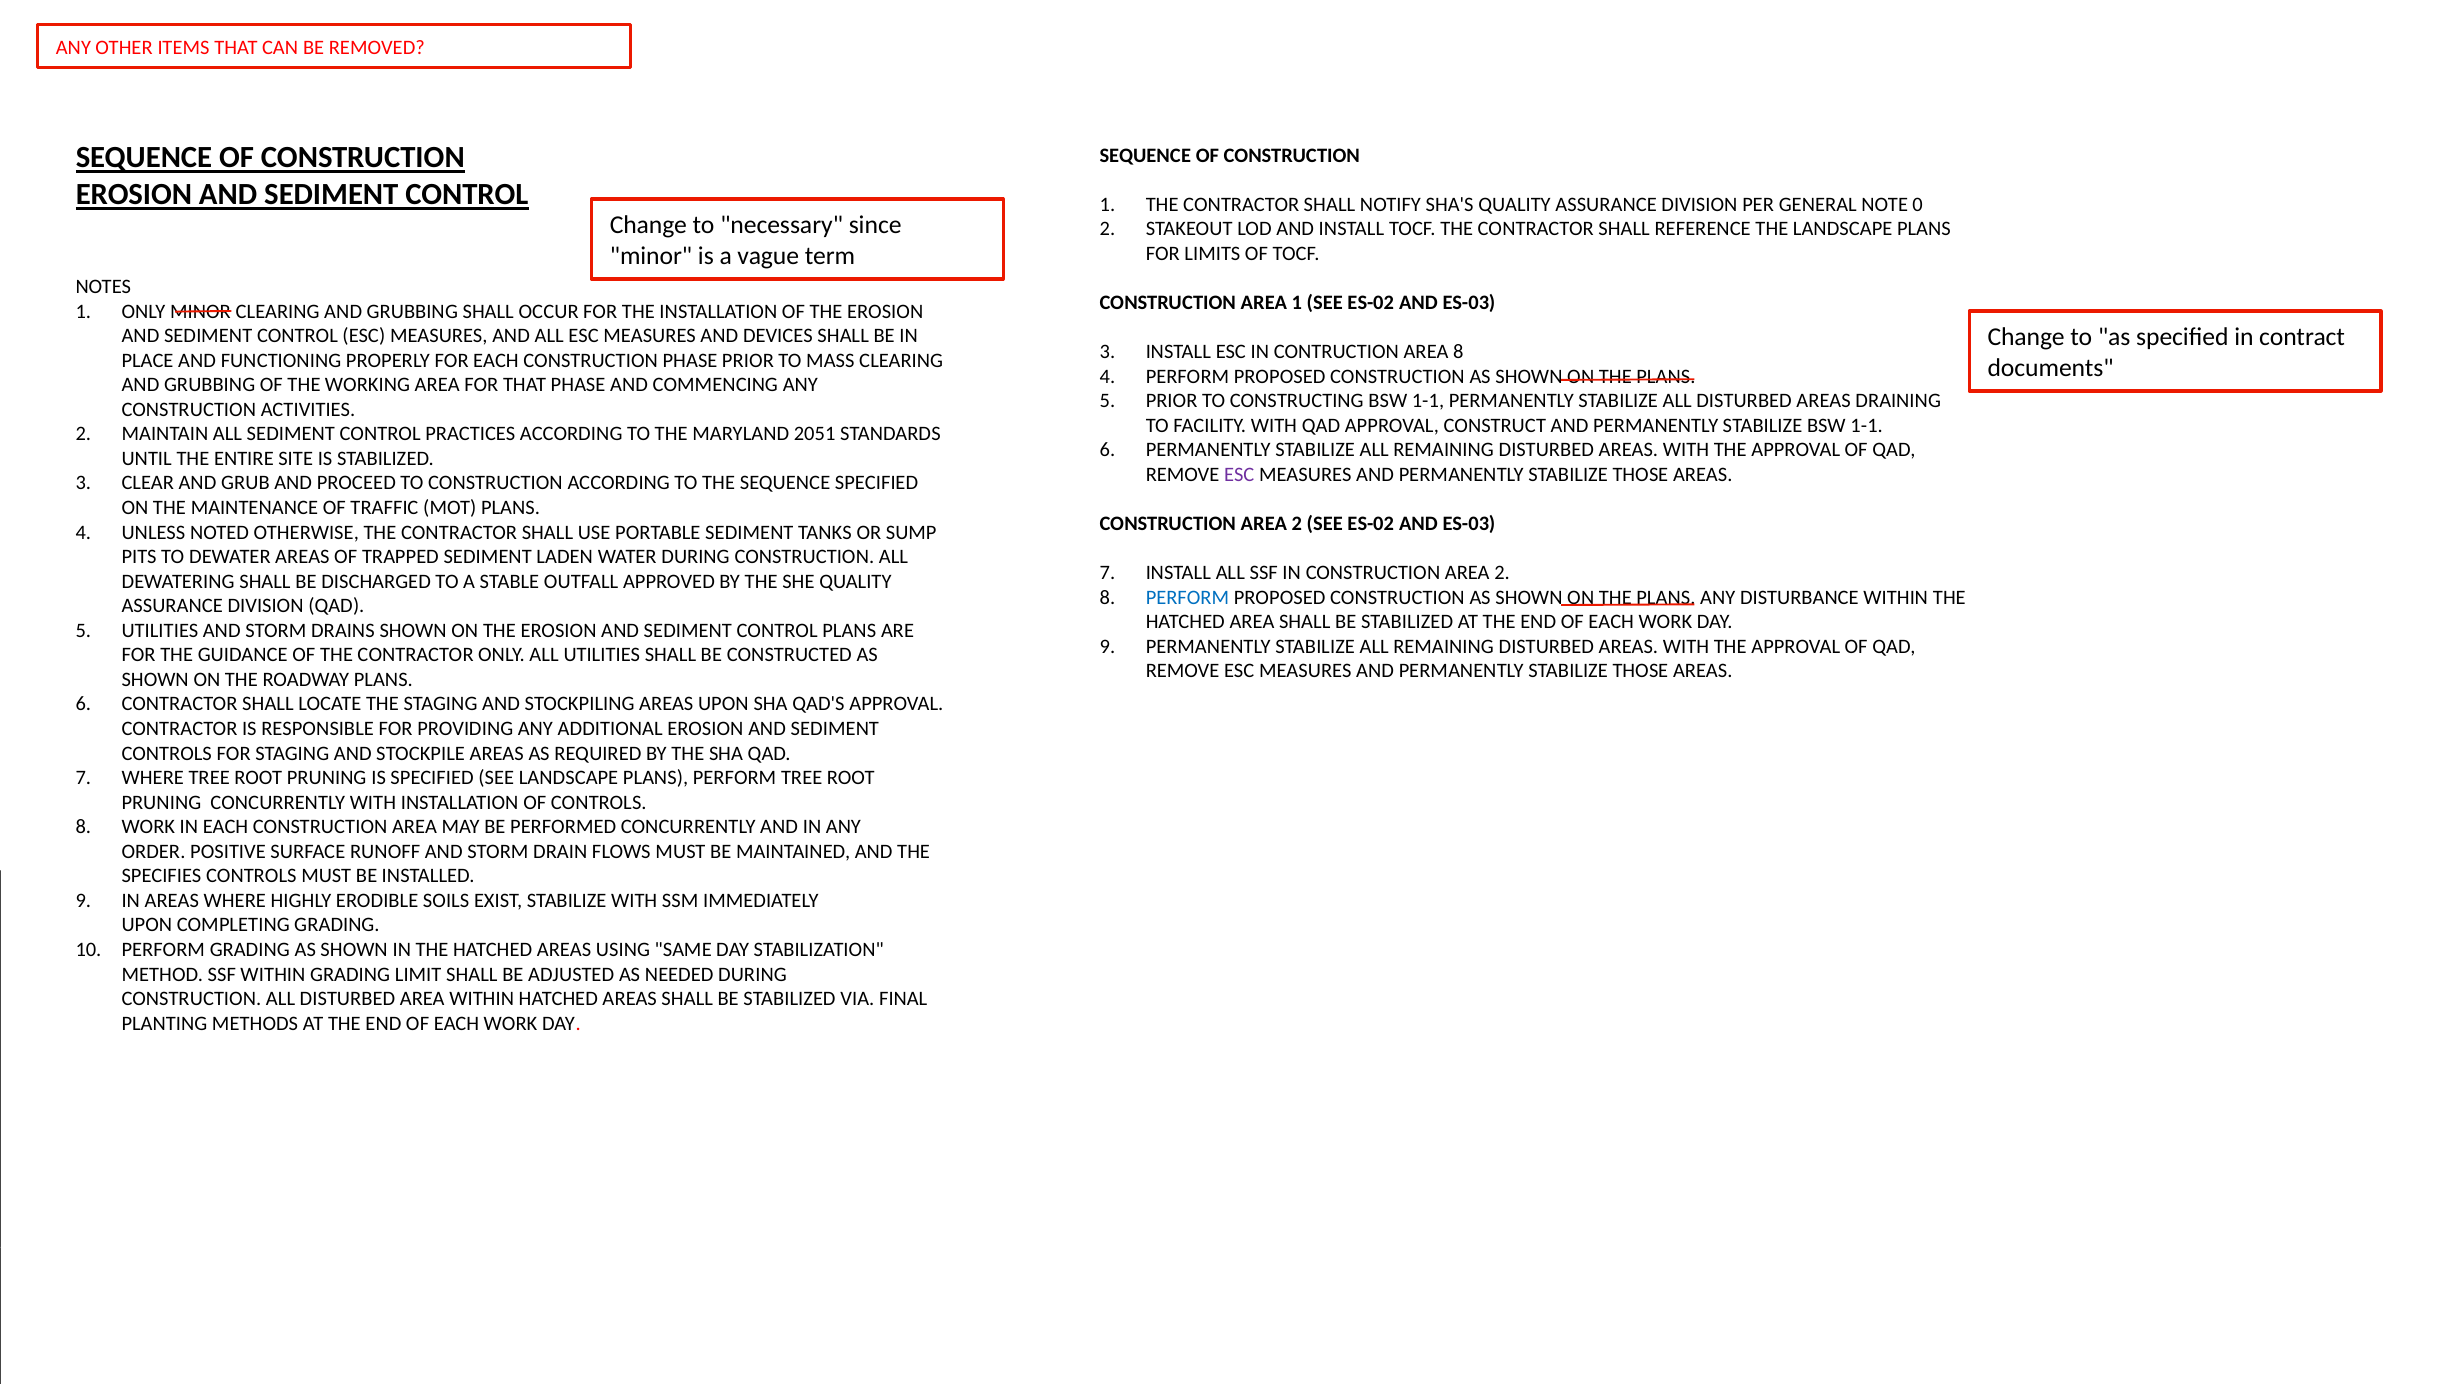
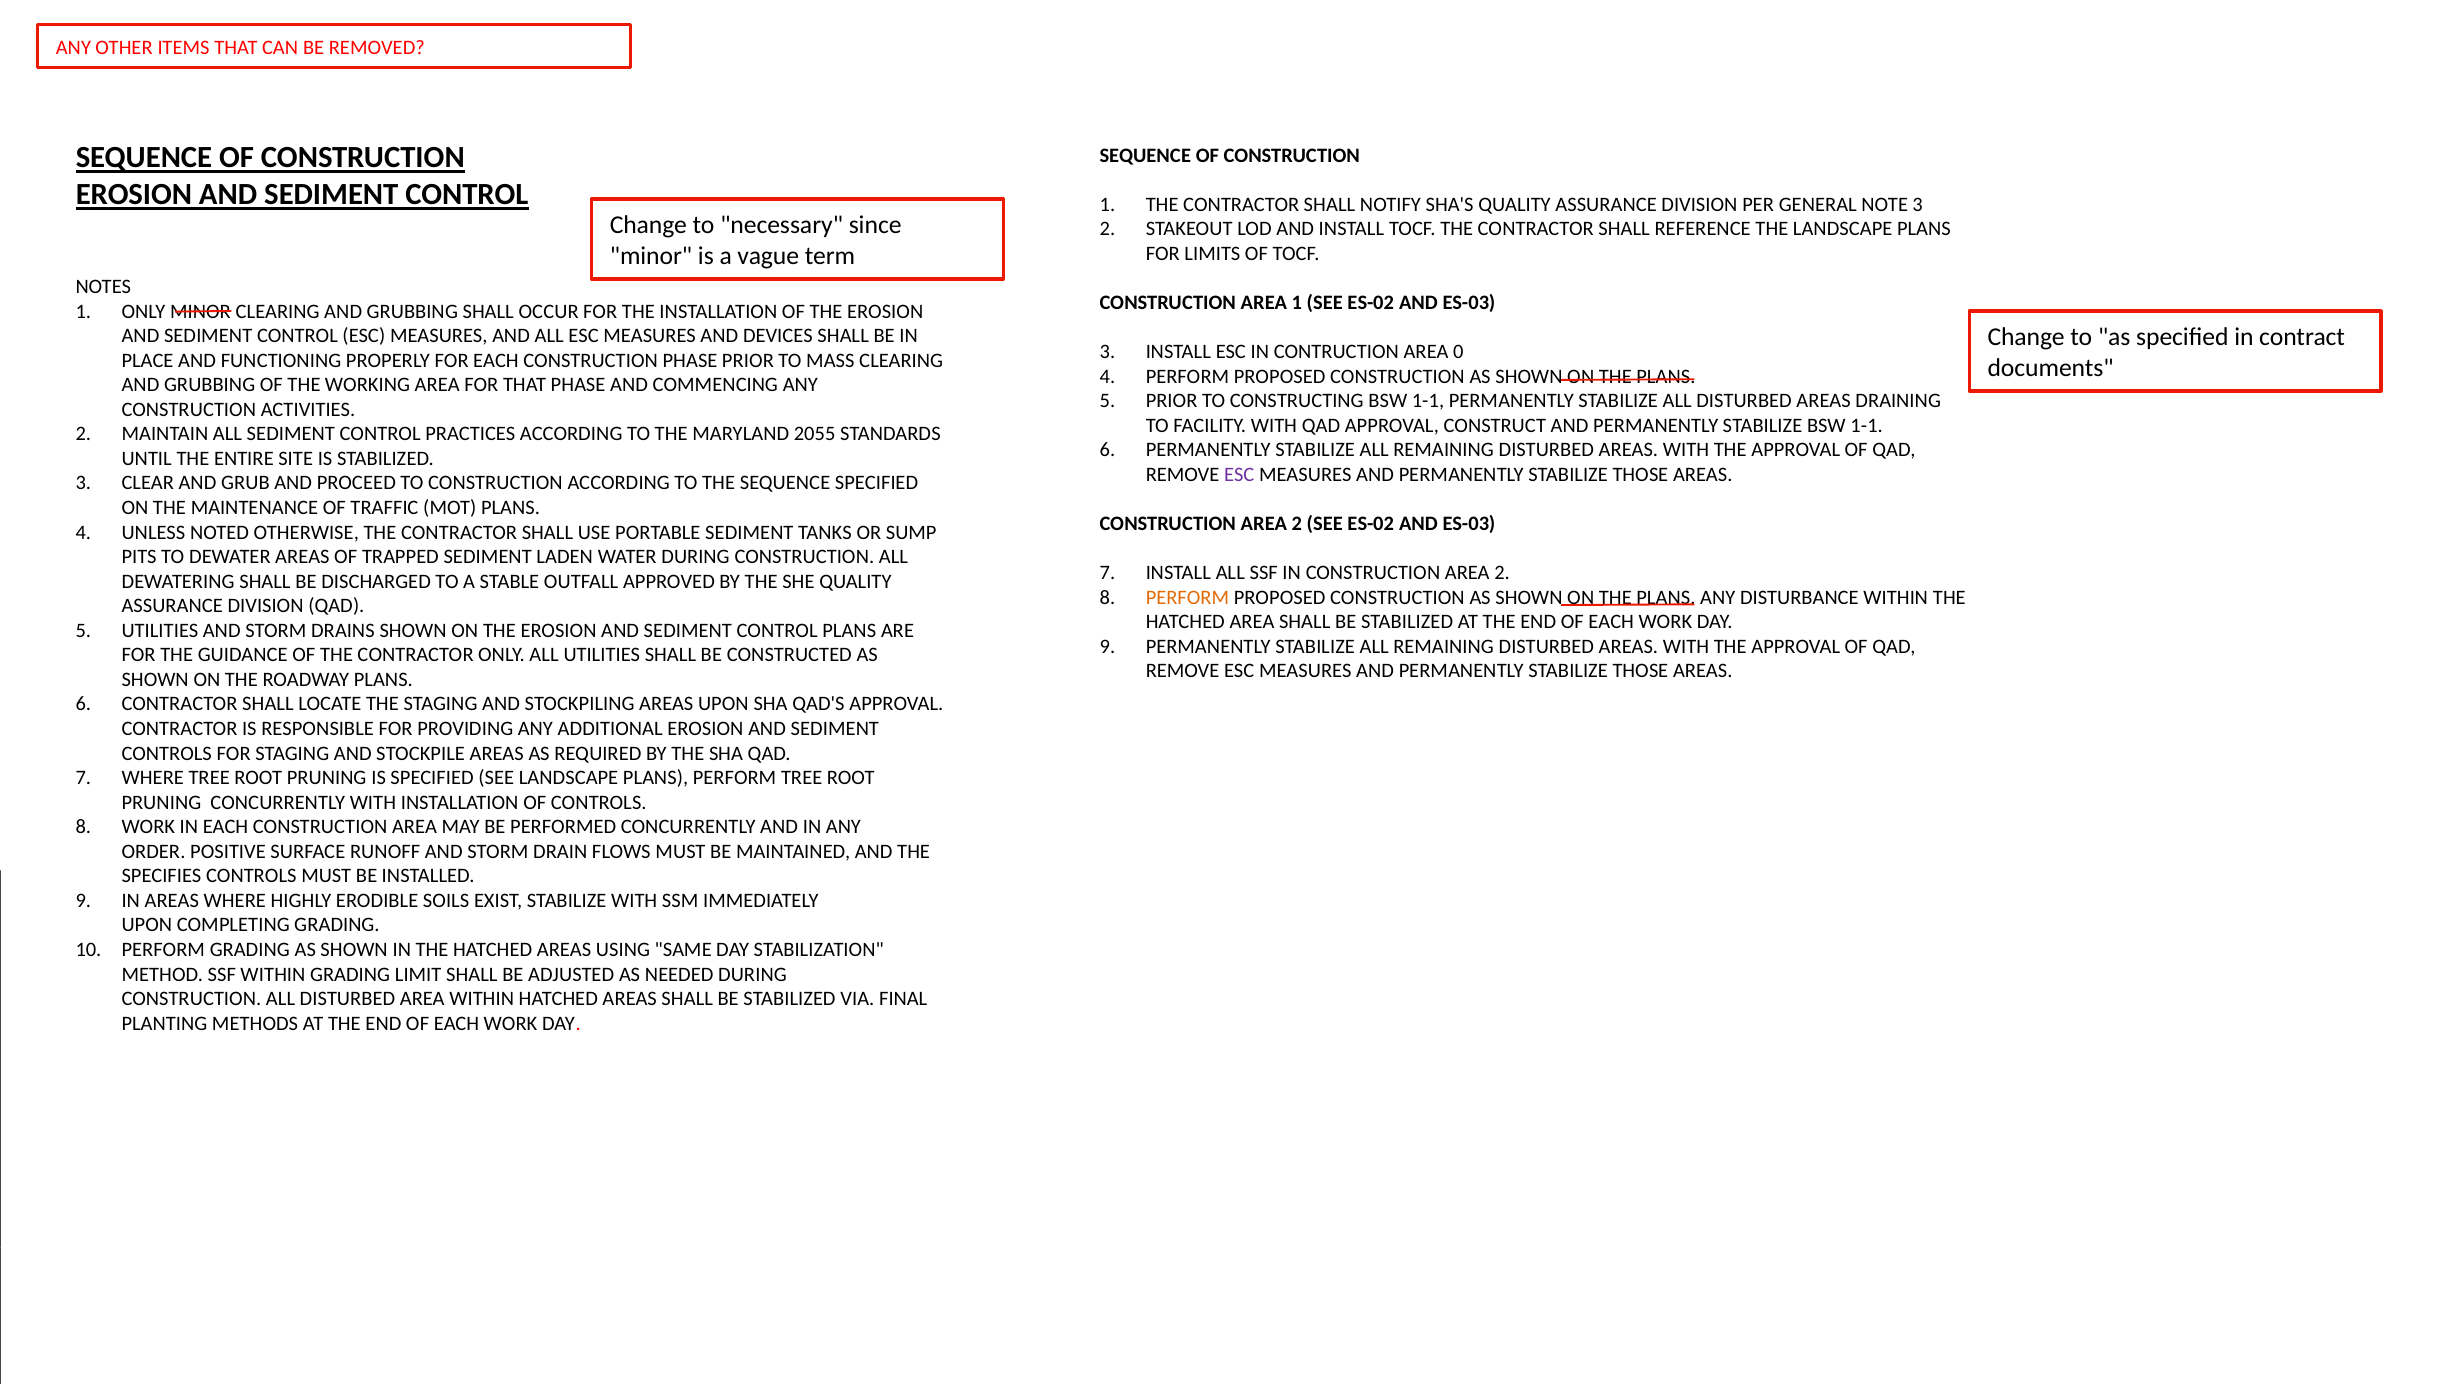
NOTE 0: 0 -> 3
AREA 8: 8 -> 0
2051: 2051 -> 2055
PERFORM at (1187, 598) colour: blue -> orange
